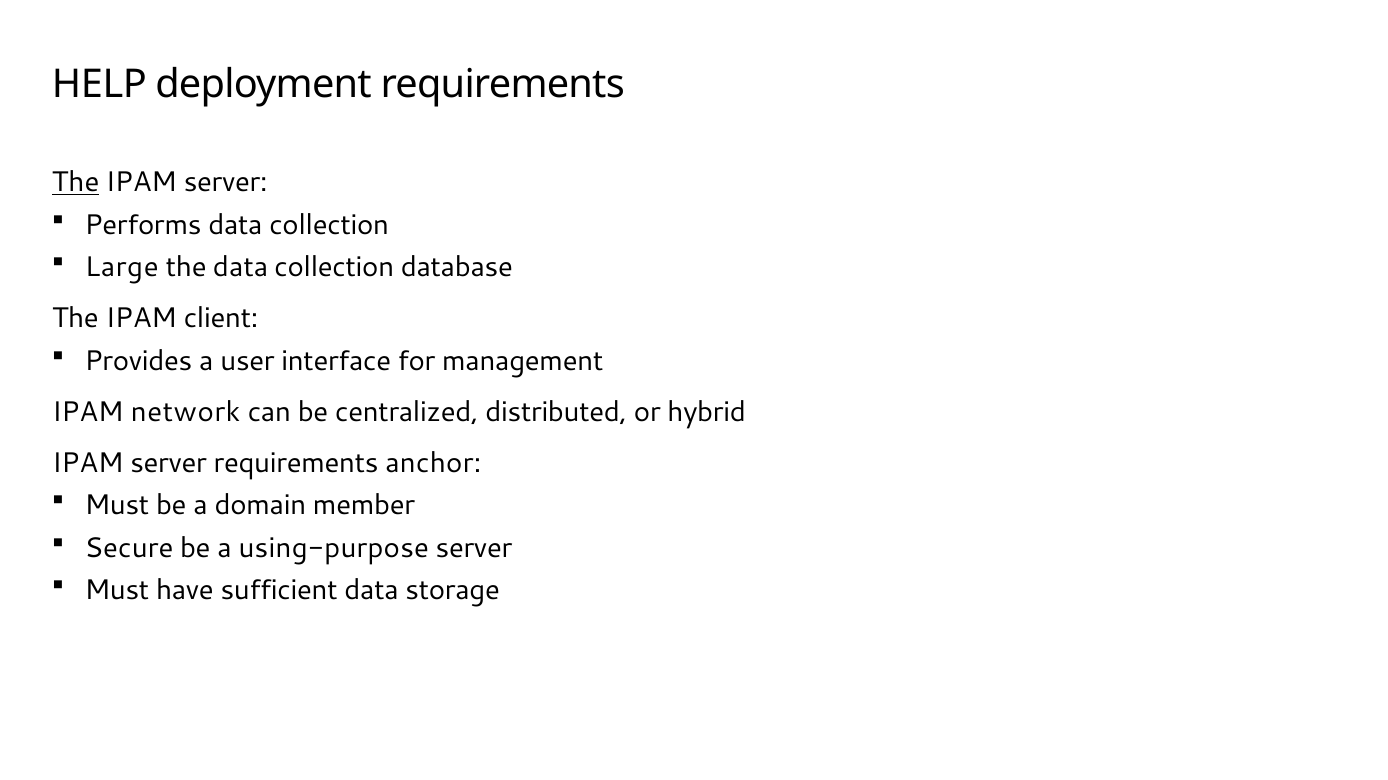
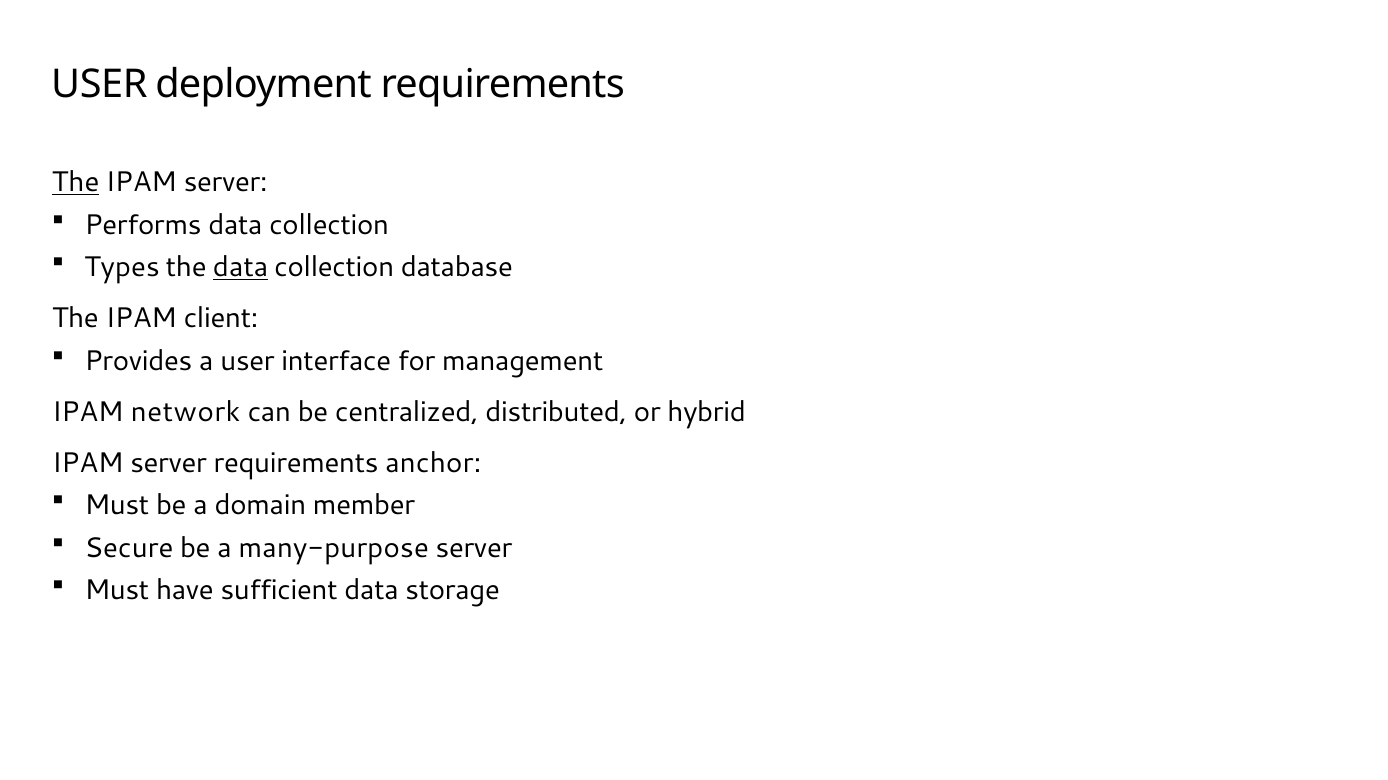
HELP at (99, 85): HELP -> USER
Large: Large -> Types
data at (241, 267) underline: none -> present
using-purpose: using-purpose -> many-purpose
